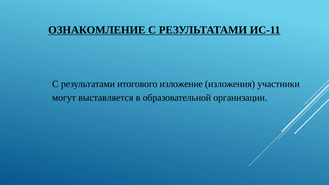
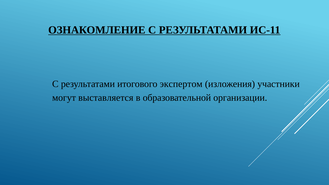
изложение: изложение -> экспертом
